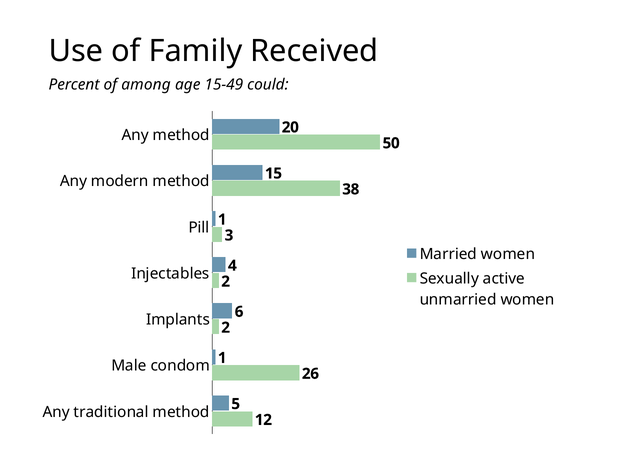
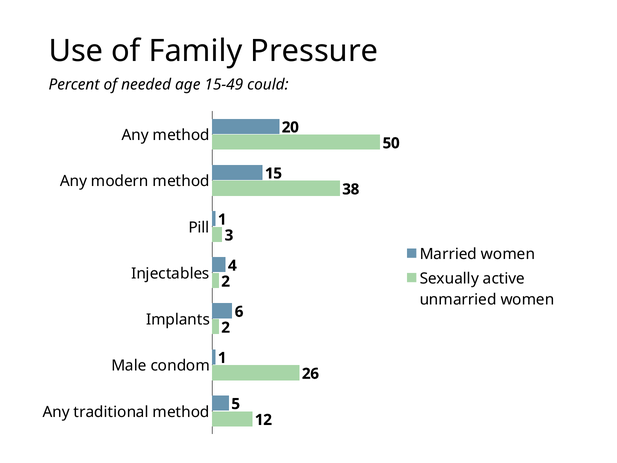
Received: Received -> Pressure
among: among -> needed
